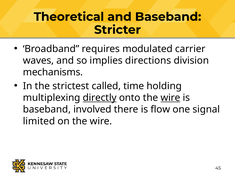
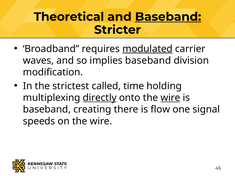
Baseband at (168, 17) underline: none -> present
modulated underline: none -> present
implies directions: directions -> baseband
mechanisms: mechanisms -> modification
involved: involved -> creating
limited: limited -> speeds
